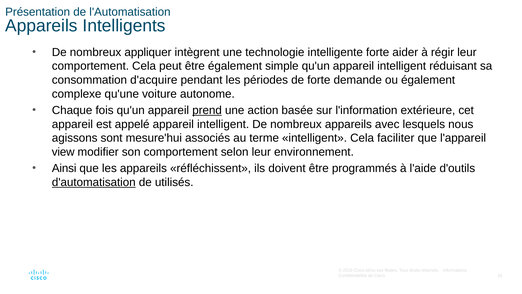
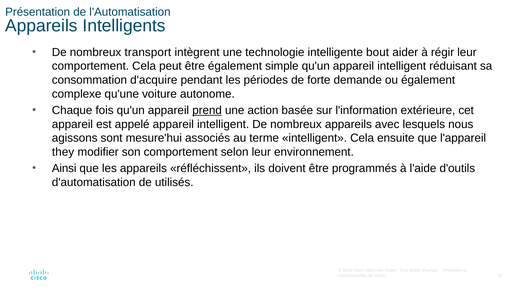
appliquer: appliquer -> transport
intelligente forte: forte -> bout
faciliter: faciliter -> ensuite
view: view -> they
d'automatisation underline: present -> none
